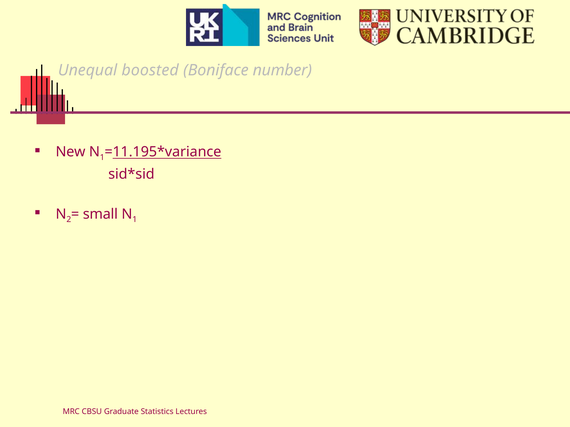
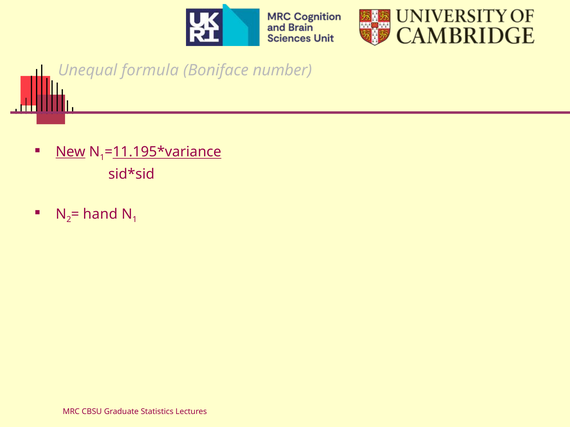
boosted: boosted -> formula
New underline: none -> present
small: small -> hand
